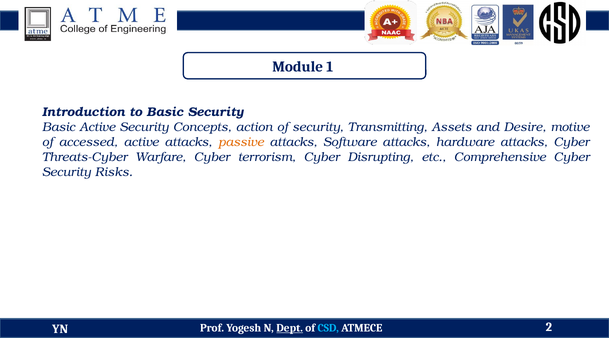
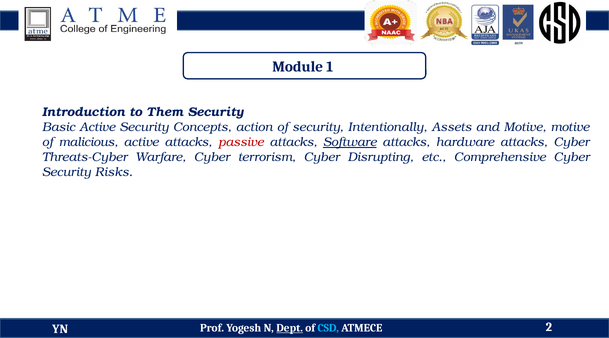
to Basic: Basic -> Them
Transmitting: Transmitting -> Intentionally
and Desire: Desire -> Motive
accessed: accessed -> malicious
passive colour: orange -> red
Software underline: none -> present
